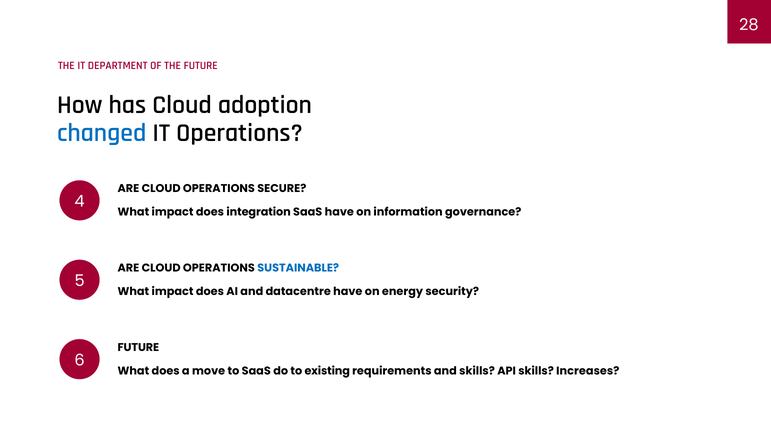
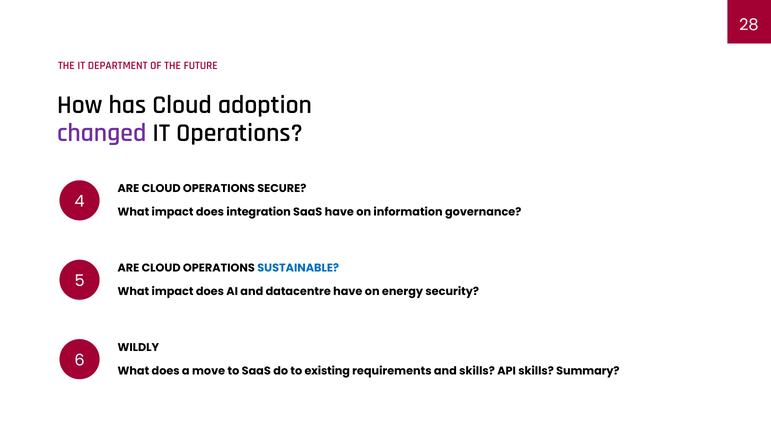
changed colour: blue -> purple
FUTURE at (138, 347): FUTURE -> WILDLY
Increases: Increases -> Summary
